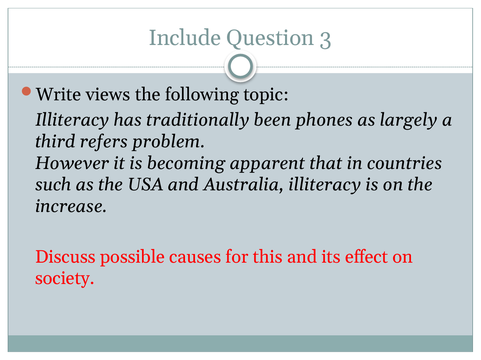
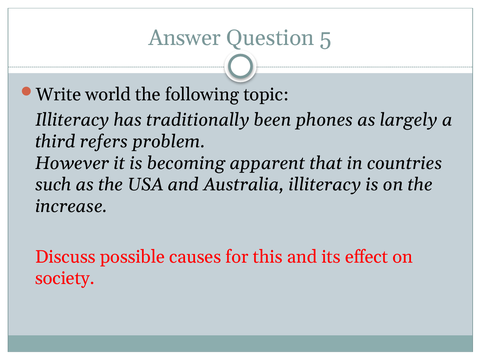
Include: Include -> Answer
3: 3 -> 5
views: views -> world
